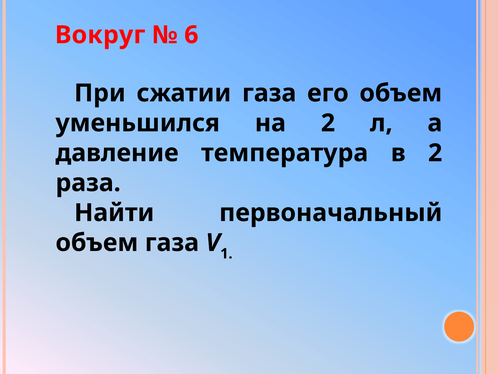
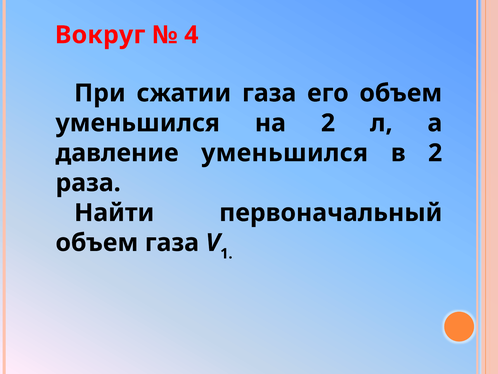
6: 6 -> 4
давление температура: температура -> уменьшился
